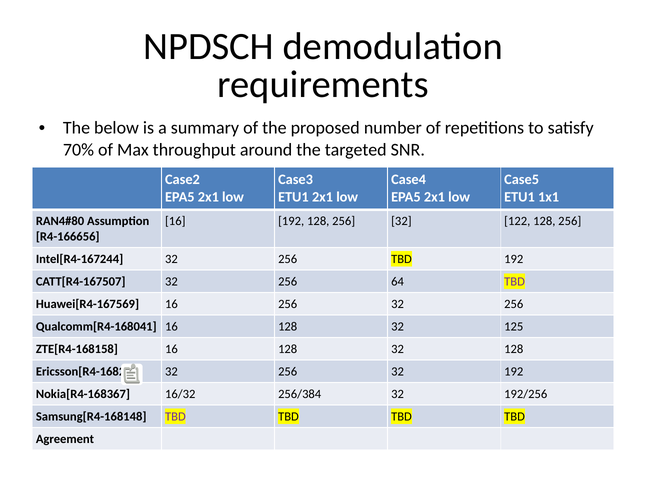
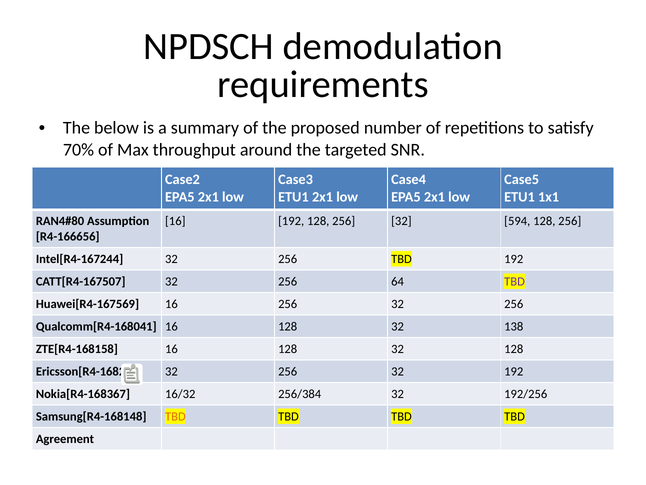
122: 122 -> 594
125: 125 -> 138
TBD at (175, 416) colour: purple -> orange
